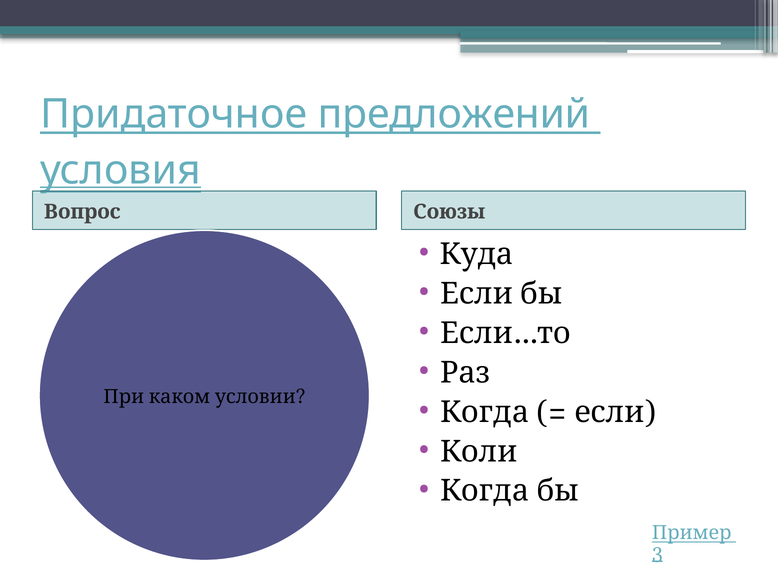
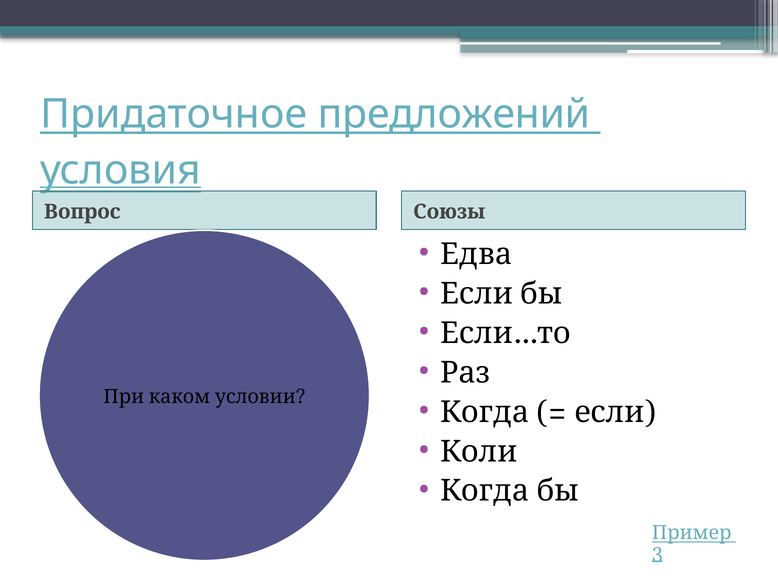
Куда: Куда -> Едва
